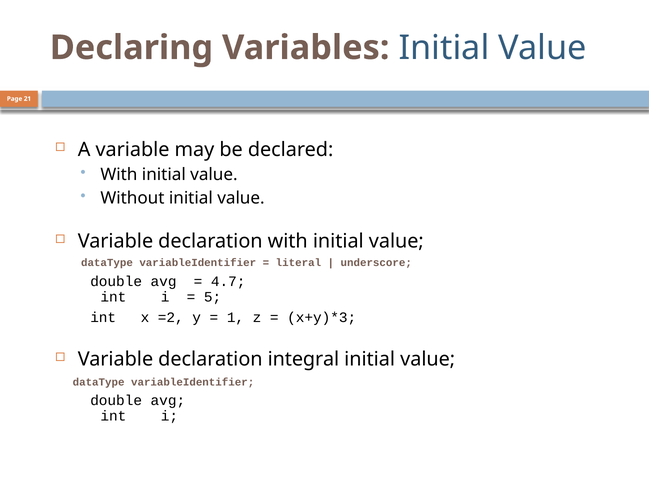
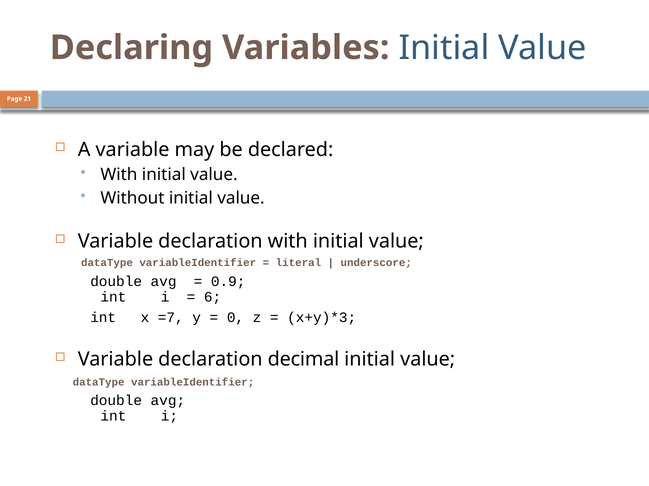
4.7: 4.7 -> 0.9
5: 5 -> 6
=2: =2 -> =7
1: 1 -> 0
integral: integral -> decimal
